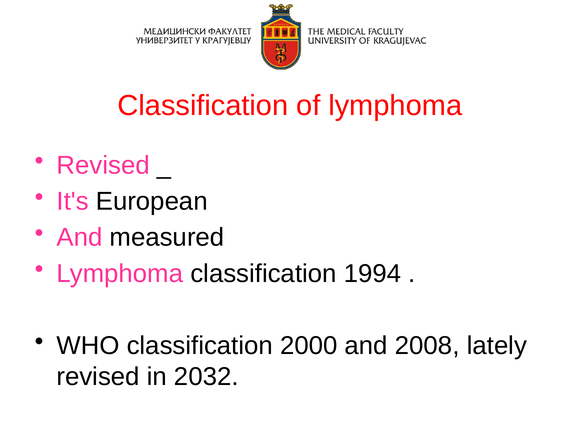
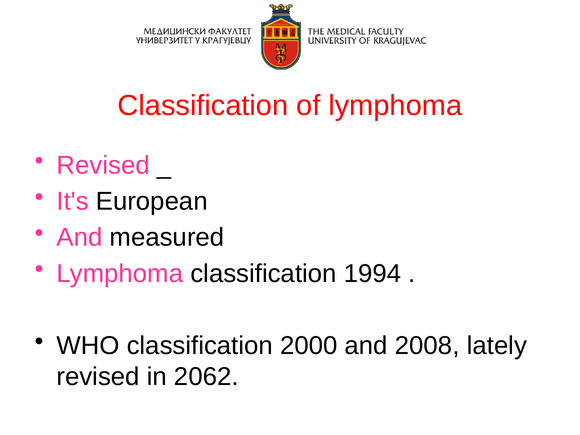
2032: 2032 -> 2062
